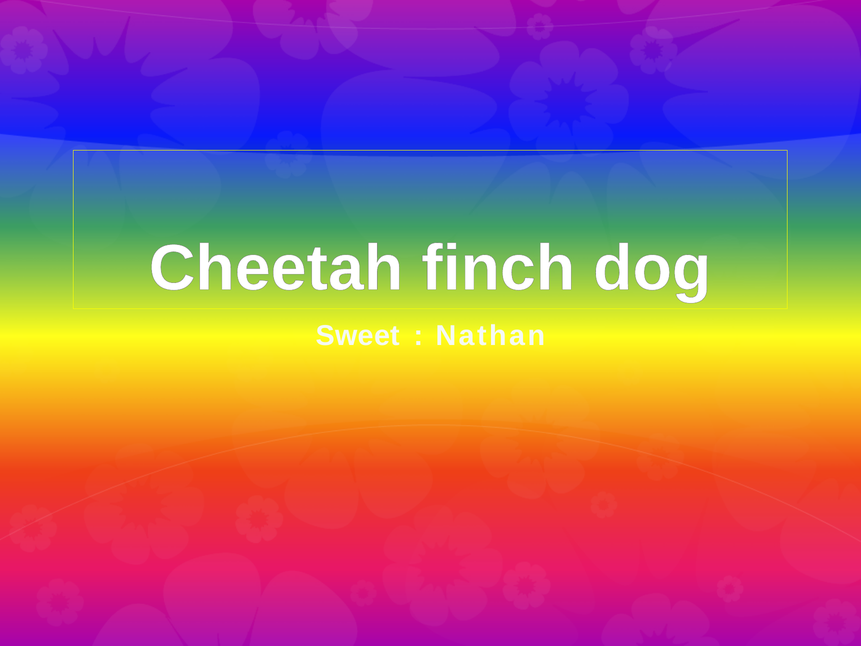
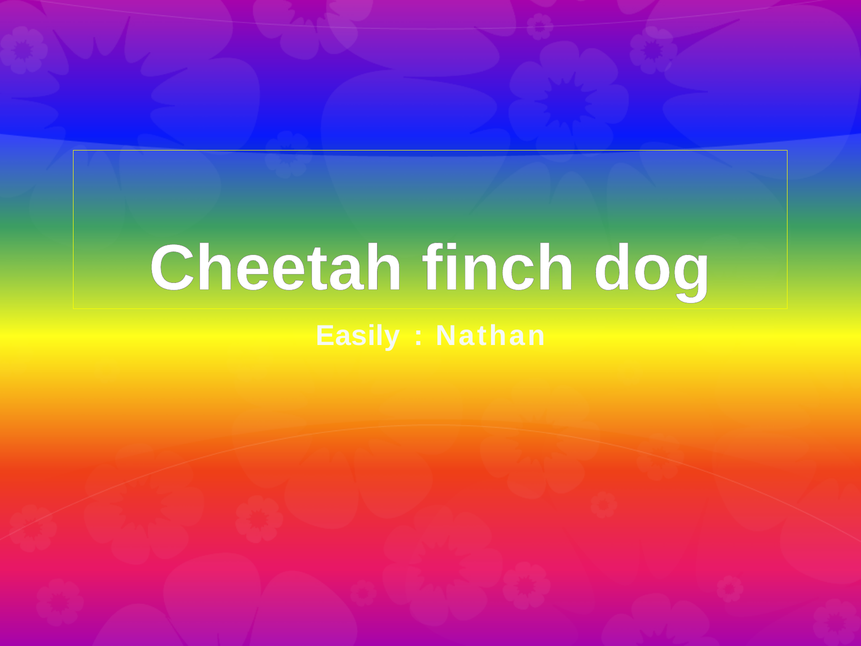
Sweet: Sweet -> Easily
